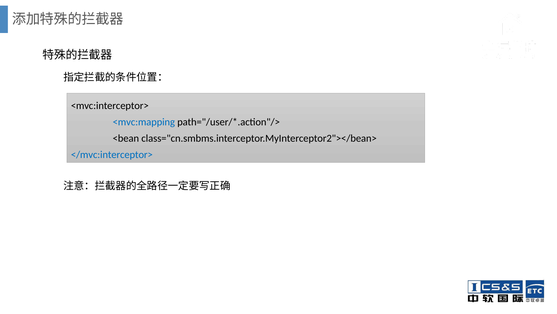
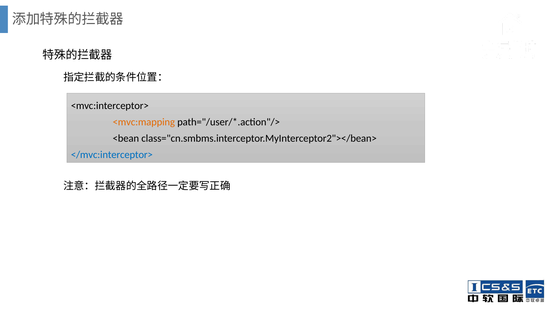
<mvc:mapping colour: blue -> orange
